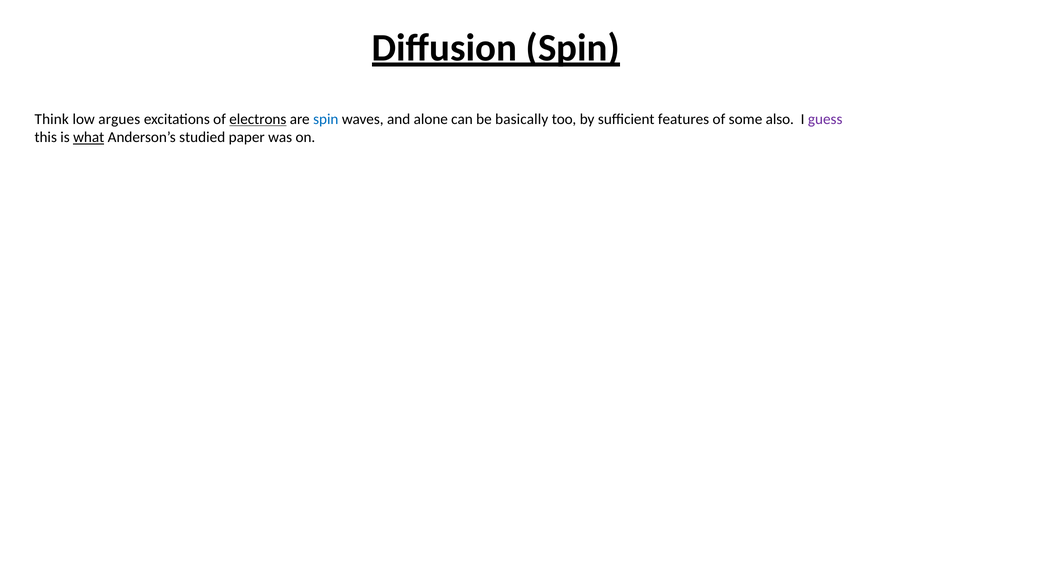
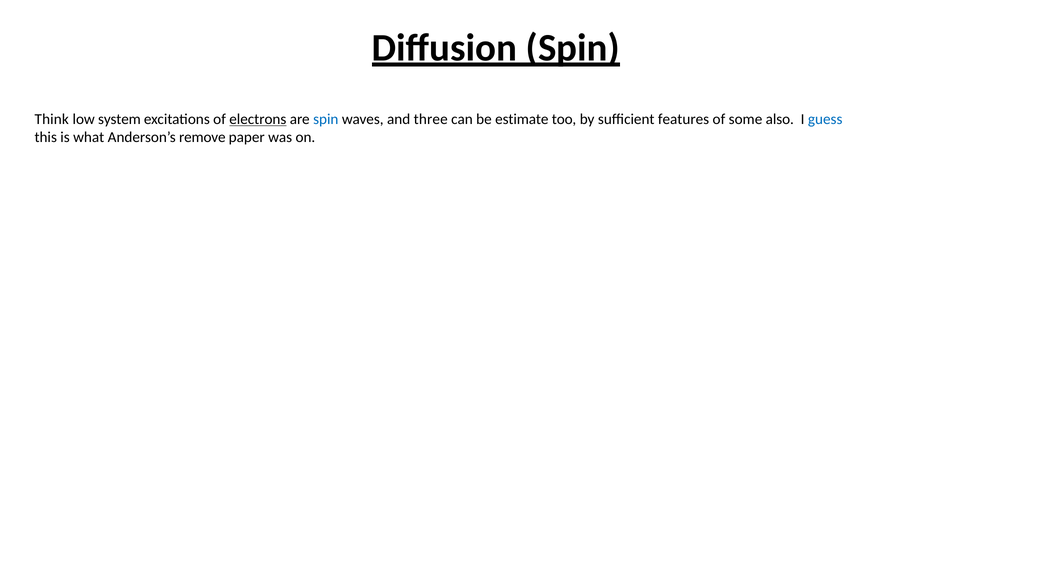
argues: argues -> system
alone: alone -> three
basically: basically -> estimate
guess colour: purple -> blue
what underline: present -> none
studied: studied -> remove
